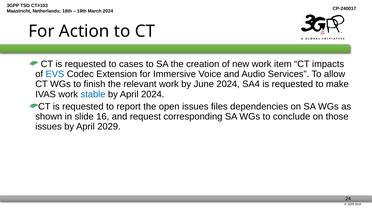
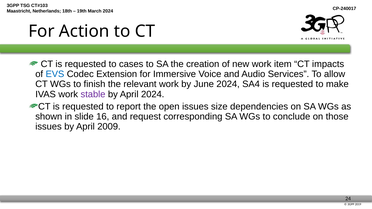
stable colour: blue -> purple
files: files -> size
2029: 2029 -> 2009
